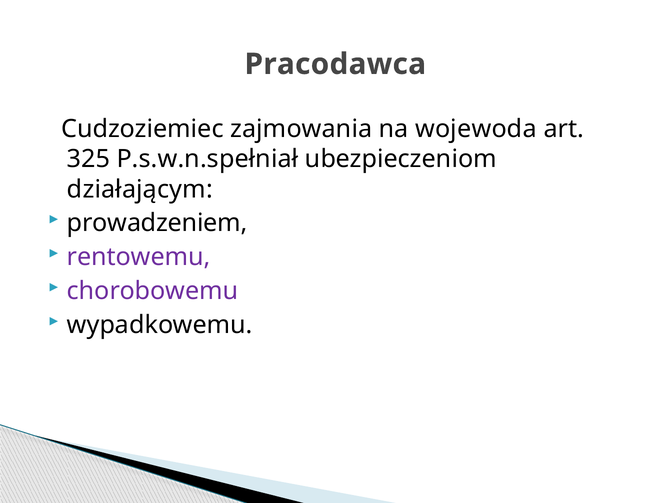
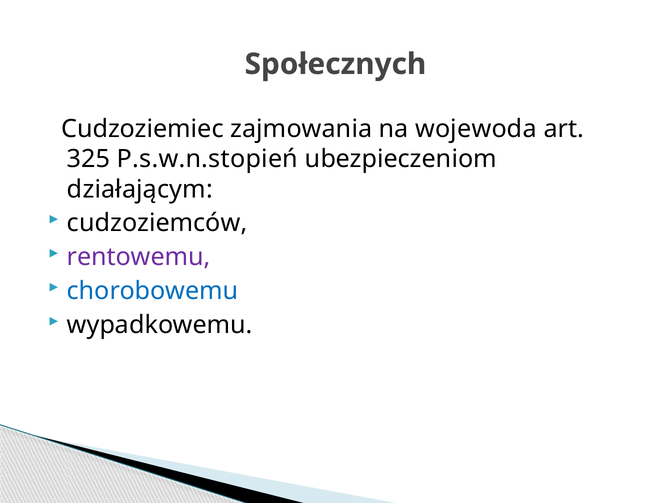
Pracodawca: Pracodawca -> Społecznych
P.s.w.n.spełniał: P.s.w.n.spełniał -> P.s.w.n.stopień
prowadzeniem: prowadzeniem -> cudzoziemców
chorobowemu colour: purple -> blue
